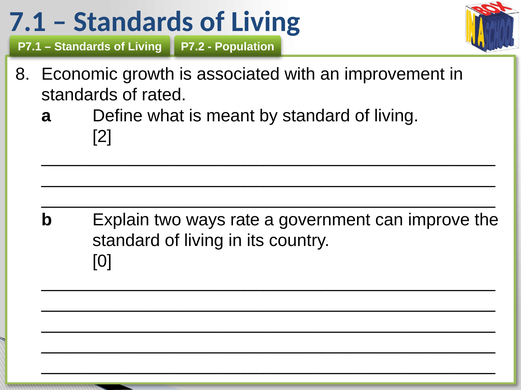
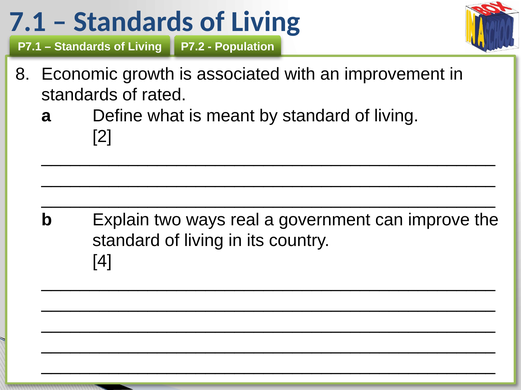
rate: rate -> real
0: 0 -> 4
